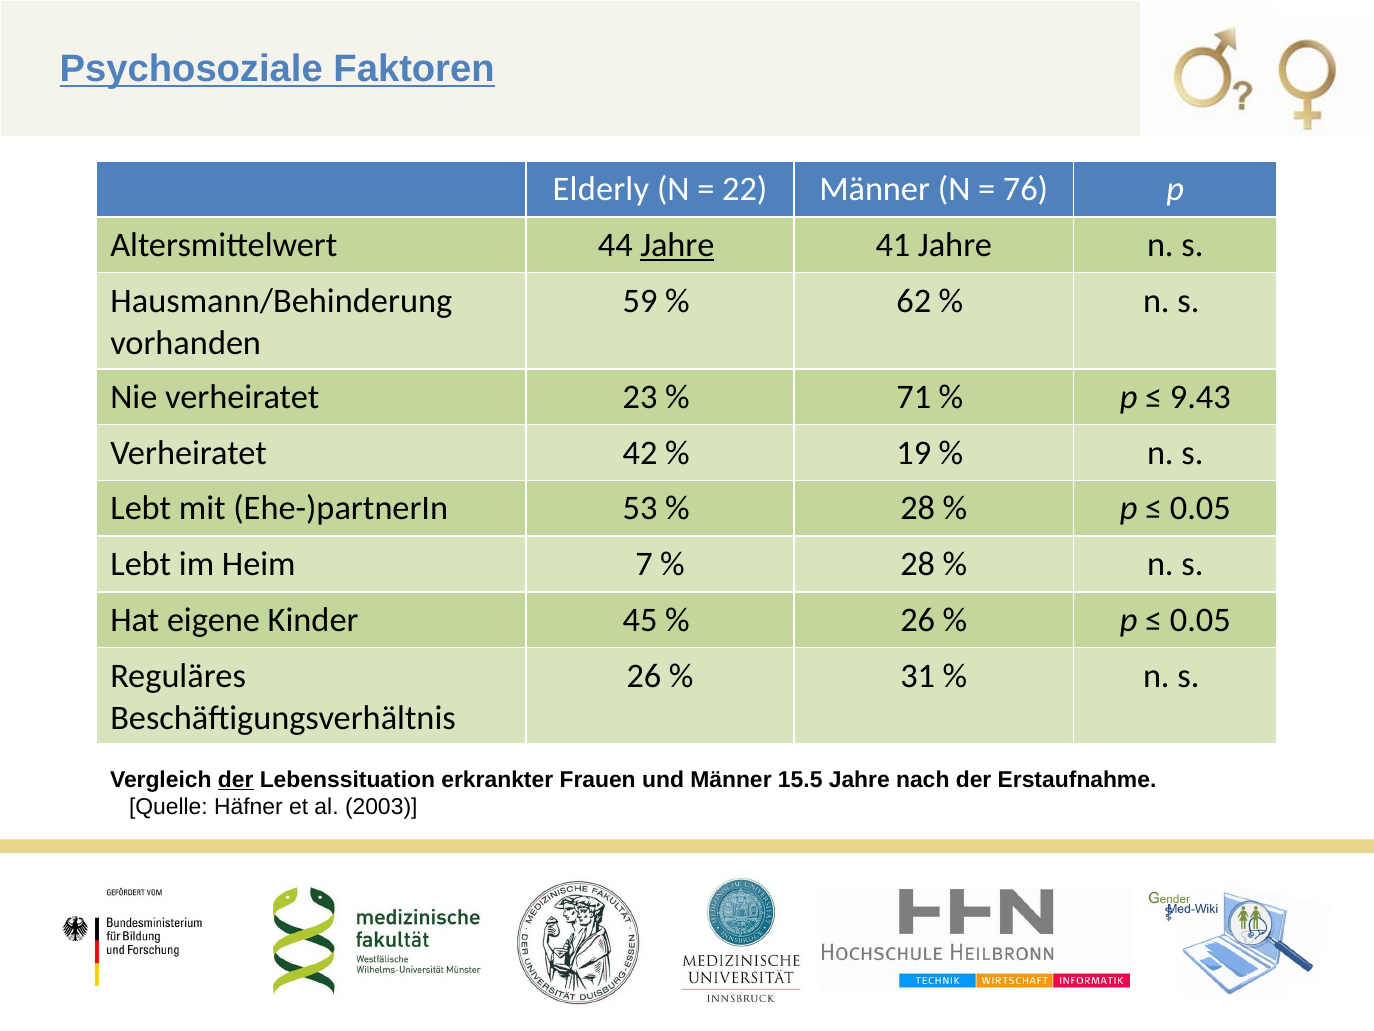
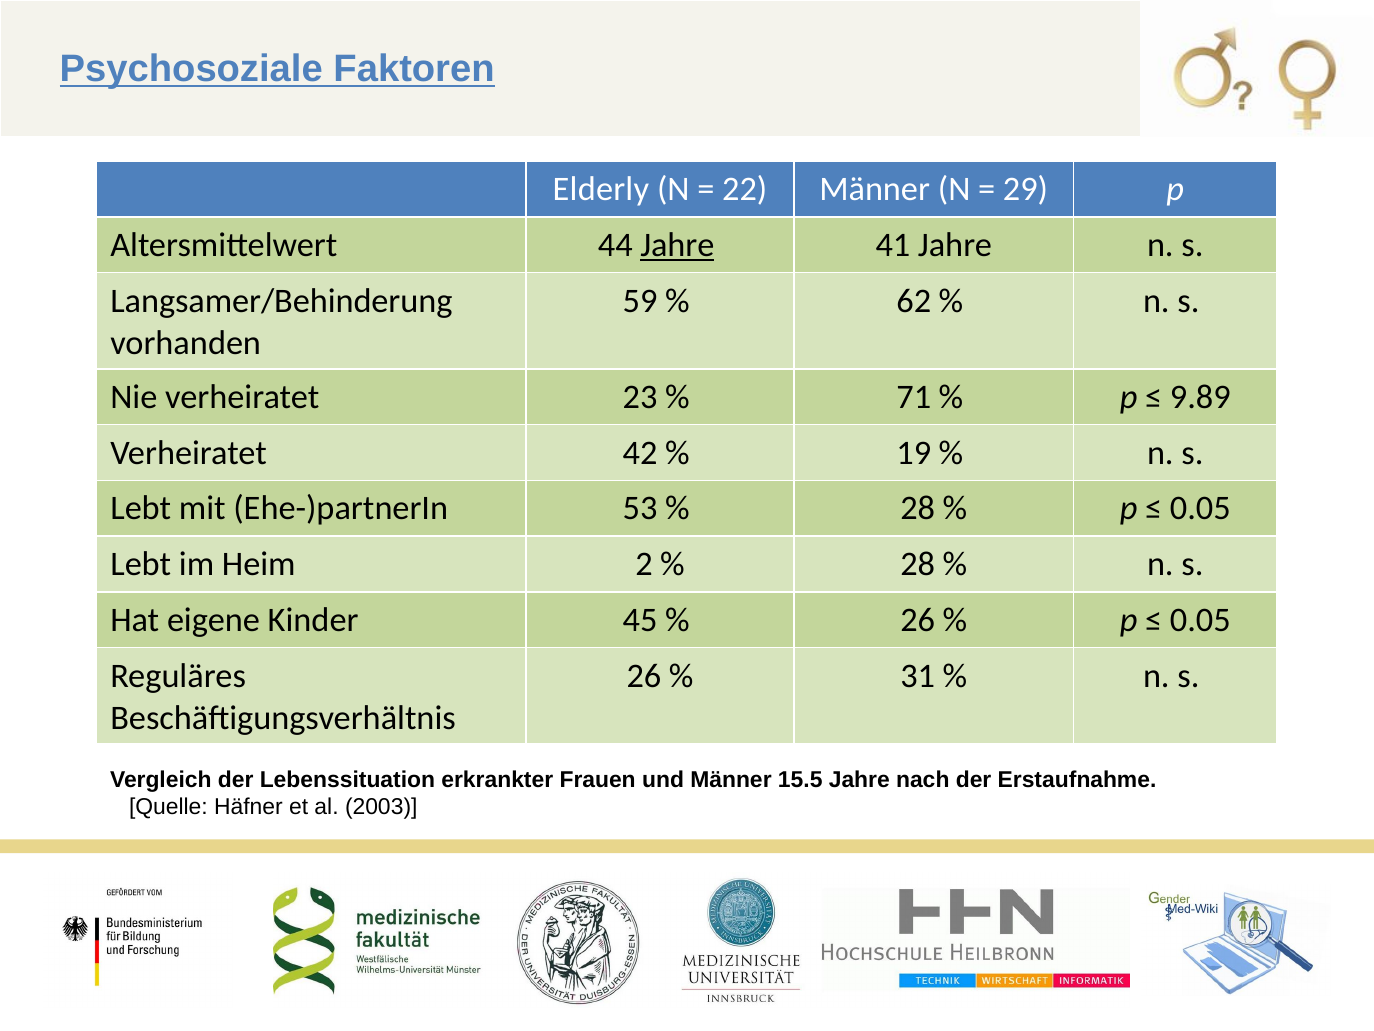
76: 76 -> 29
Hausmann/Behinderung: Hausmann/Behinderung -> Langsamer/Behinderung
9.43: 9.43 -> 9.89
7: 7 -> 2
der at (236, 779) underline: present -> none
